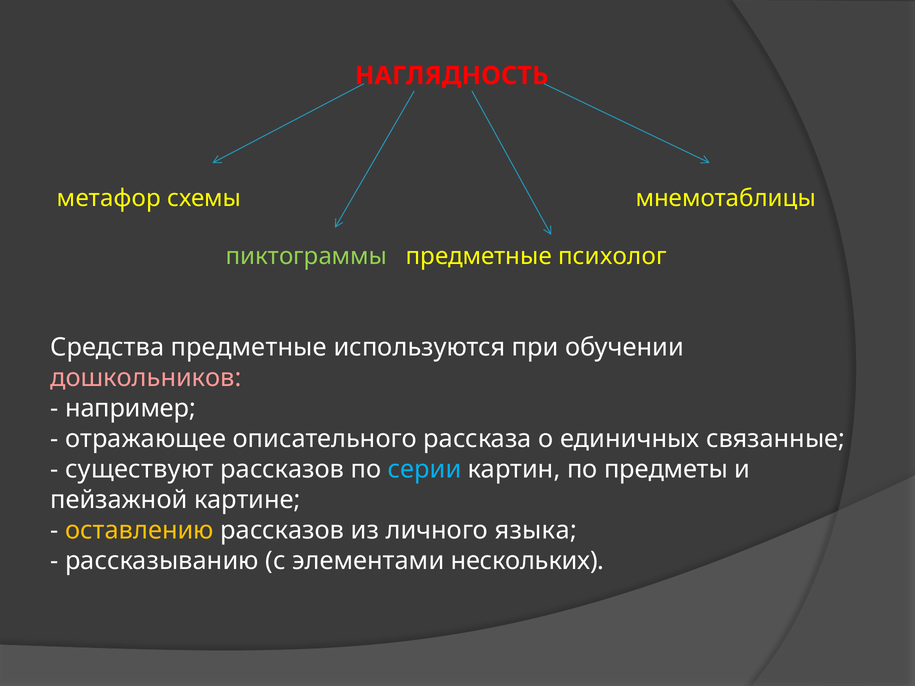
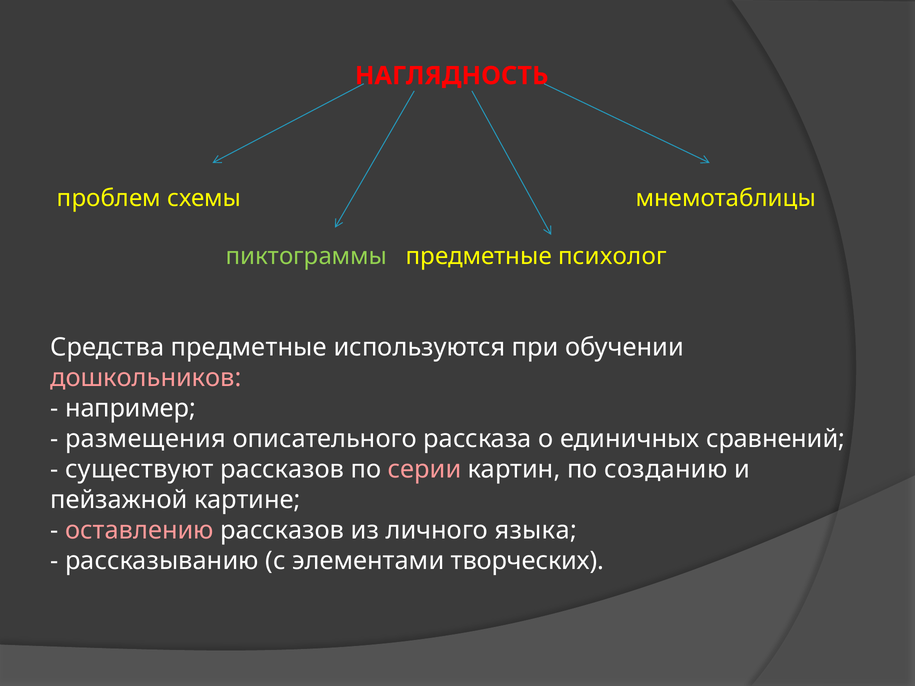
метафор: метафор -> проблем
отражающее: отражающее -> размещения
связанные: связанные -> сравнений
серии colour: light blue -> pink
предметы: предметы -> созданию
оставлению colour: yellow -> pink
нескольких: нескольких -> творческих
